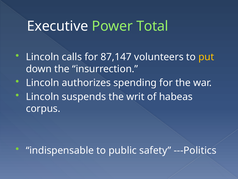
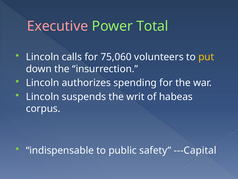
Executive colour: white -> pink
87,147: 87,147 -> 75,060
---Politics: ---Politics -> ---Capital
